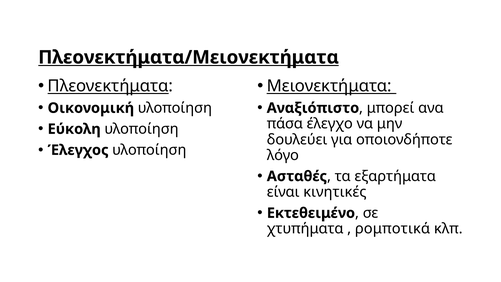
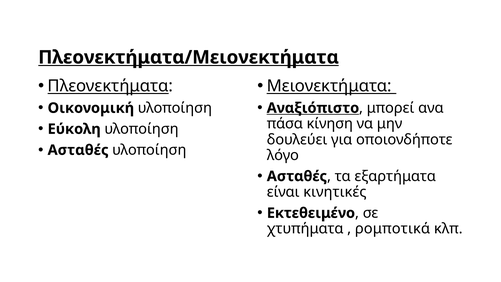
Αναξιόπιστο underline: none -> present
έλεγχο: έλεγχο -> κίνηση
Έλεγχος at (78, 150): Έλεγχος -> Ασταθές
